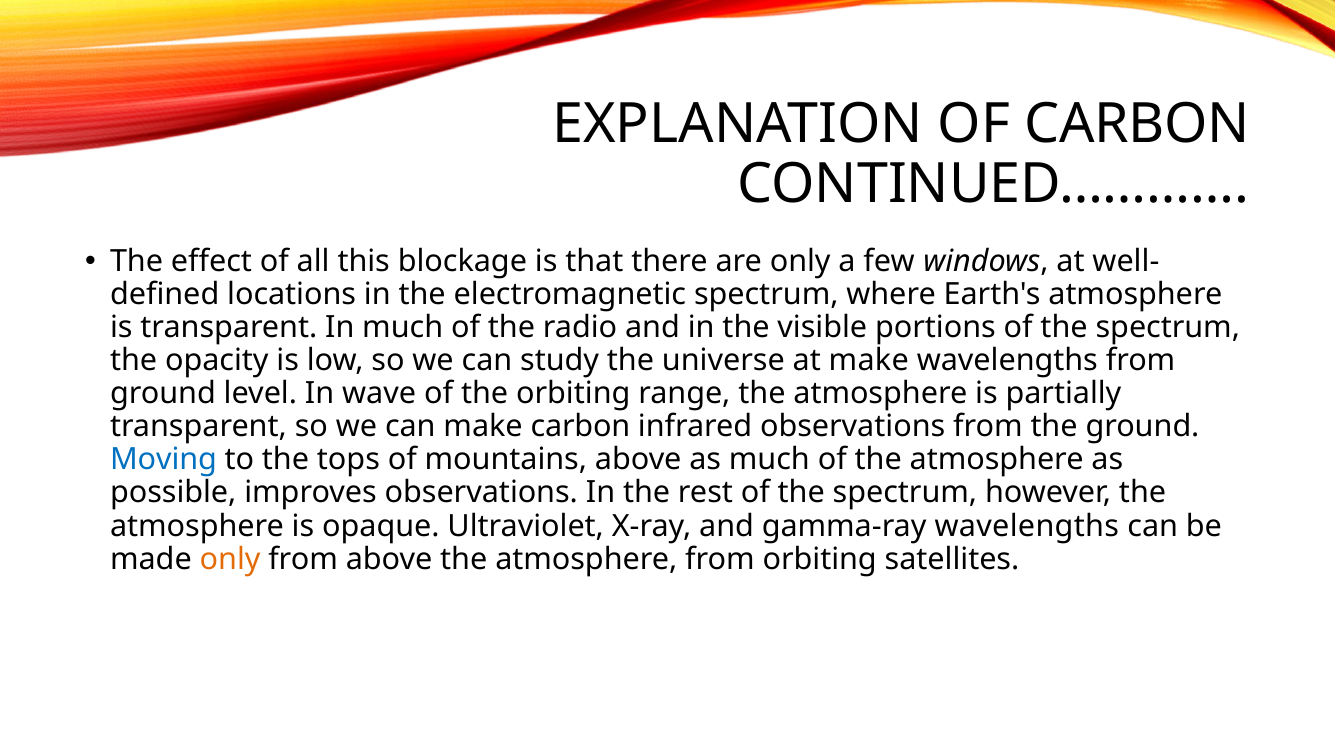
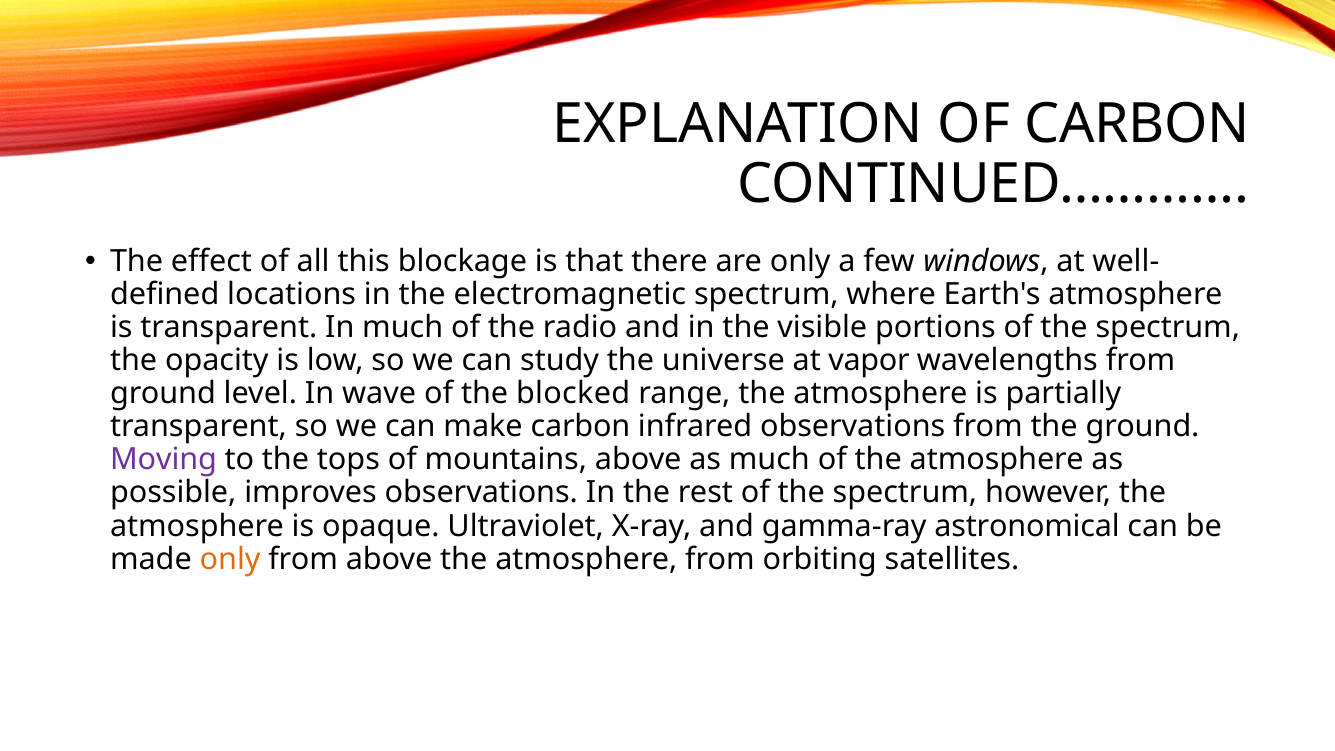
at make: make -> vapor
the orbiting: orbiting -> blocked
Moving colour: blue -> purple
gamma-ray wavelengths: wavelengths -> astronomical
